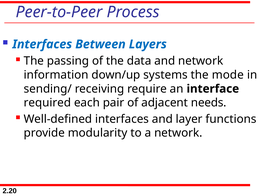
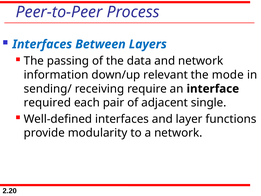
systems: systems -> relevant
needs: needs -> single
